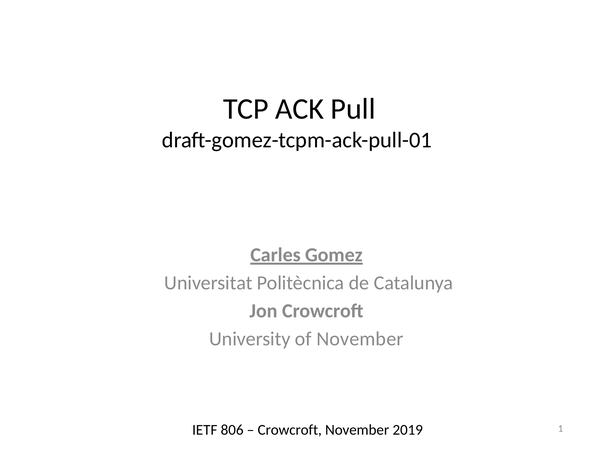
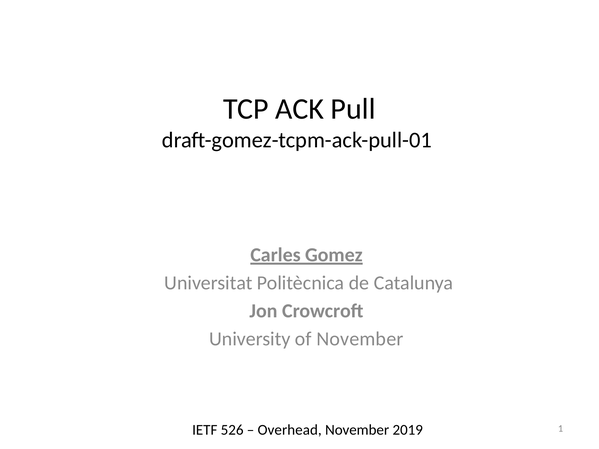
806: 806 -> 526
Crowcroft at (290, 430): Crowcroft -> Overhead
